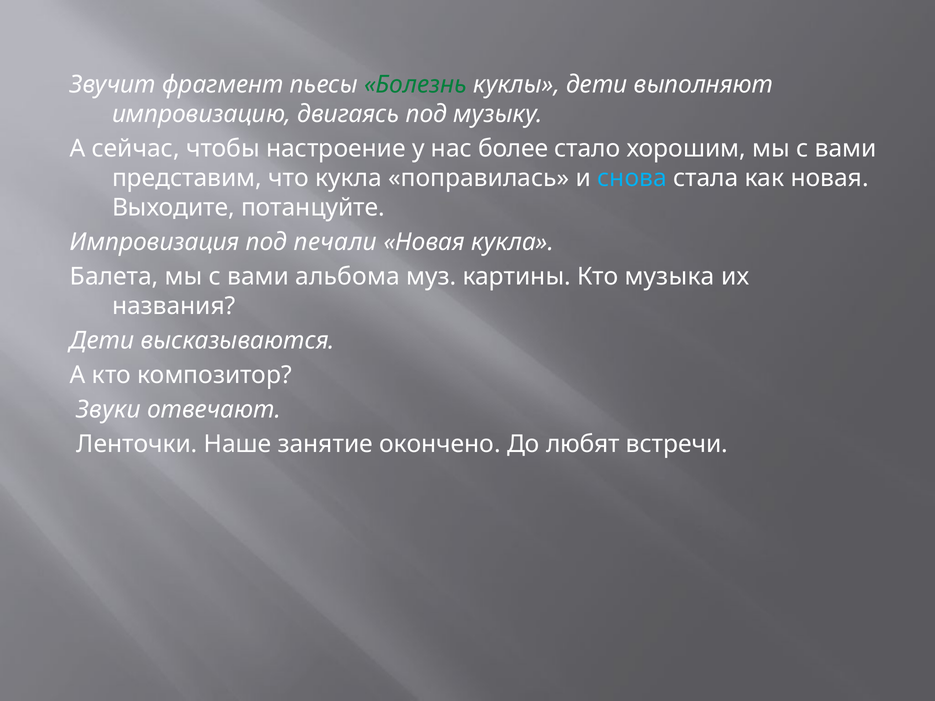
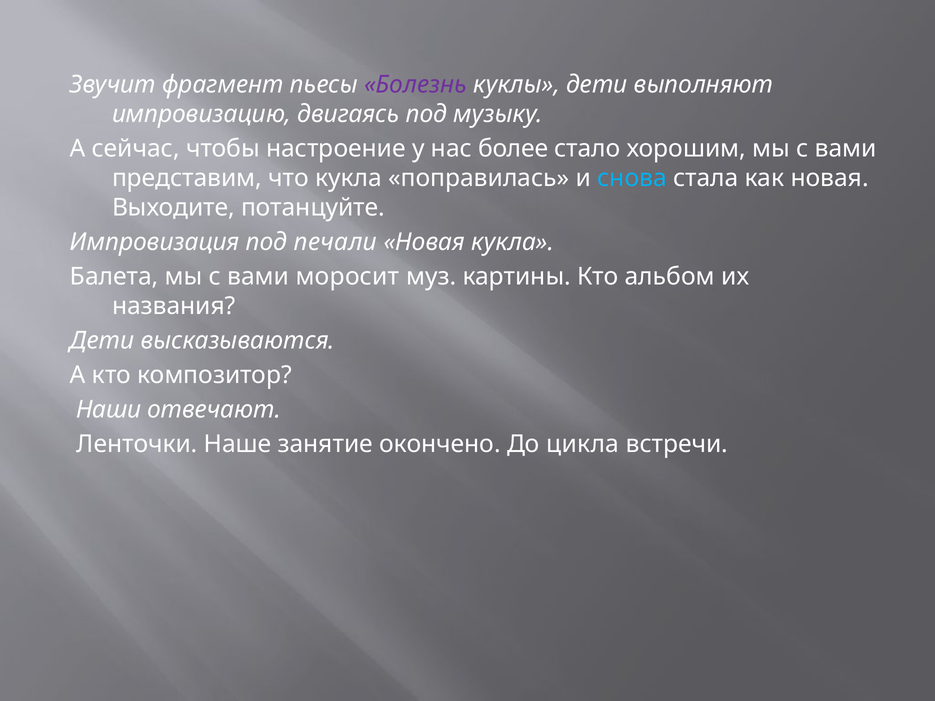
Болезнь colour: green -> purple
альбома: альбома -> моросит
музыка: музыка -> альбом
Звуки: Звуки -> Наши
любят: любят -> цикла
